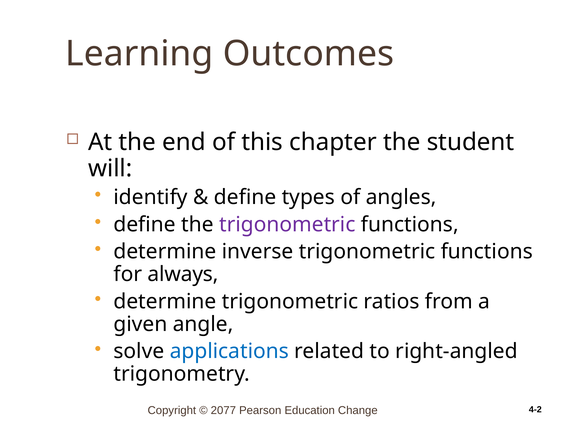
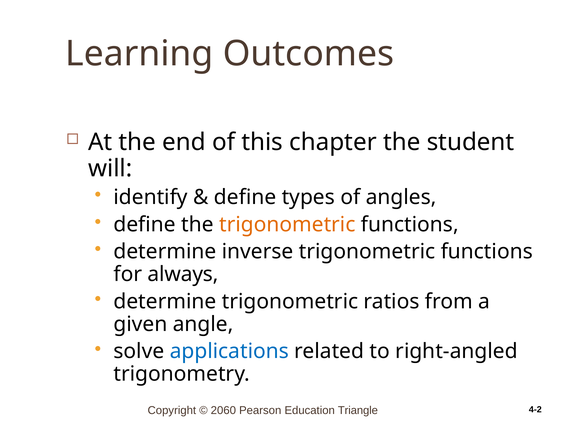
trigonometric at (287, 224) colour: purple -> orange
2077: 2077 -> 2060
Change: Change -> Triangle
